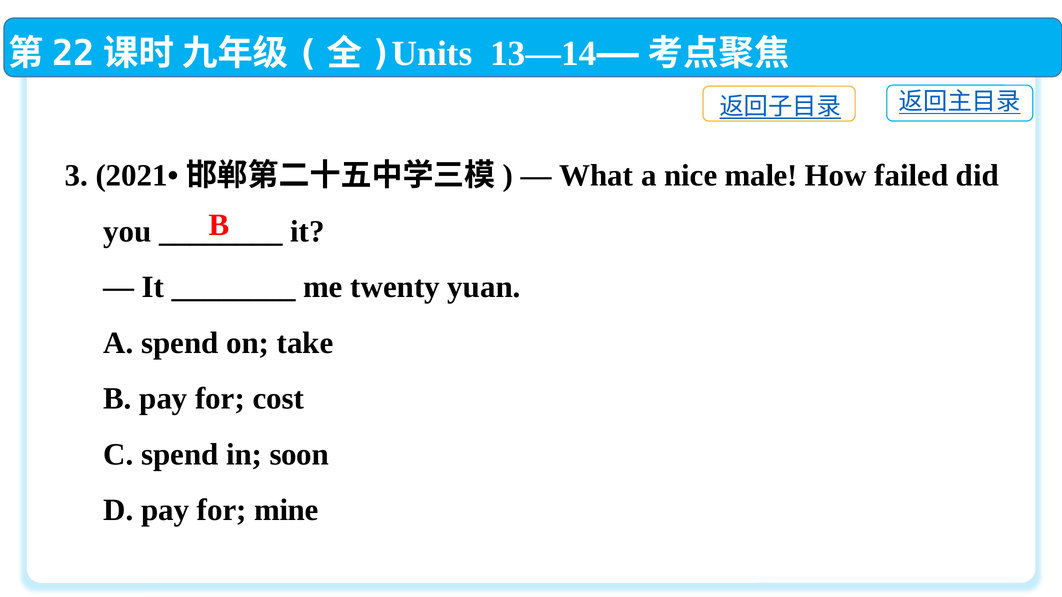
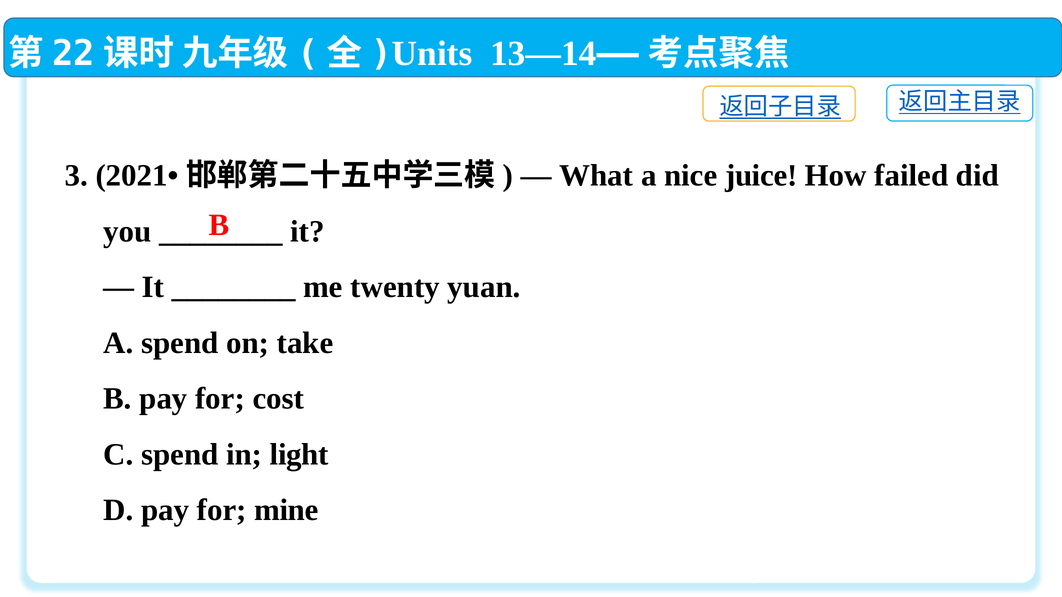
male: male -> juice
soon: soon -> light
